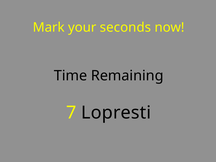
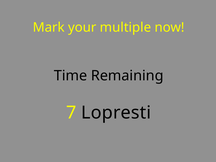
seconds: seconds -> multiple
